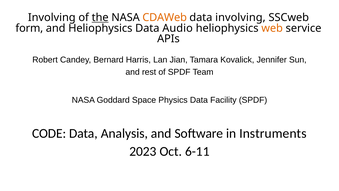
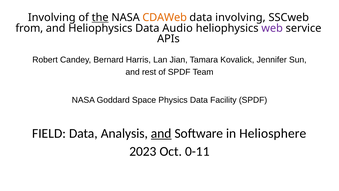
form: form -> from
web colour: orange -> purple
CODE: CODE -> FIELD
and at (161, 133) underline: none -> present
Instruments: Instruments -> Heliosphere
6-11: 6-11 -> 0-11
